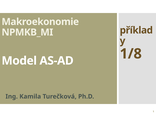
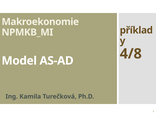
1/8: 1/8 -> 4/8
